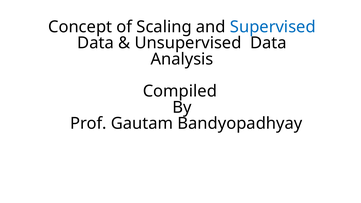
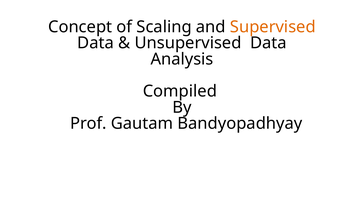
Supervised colour: blue -> orange
